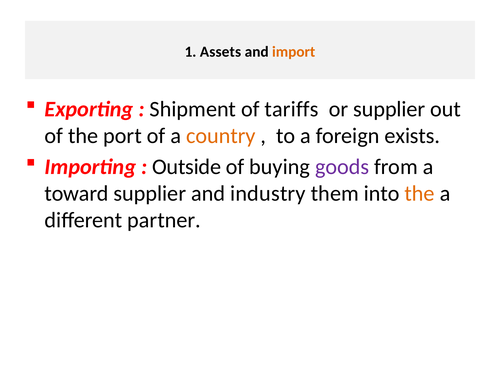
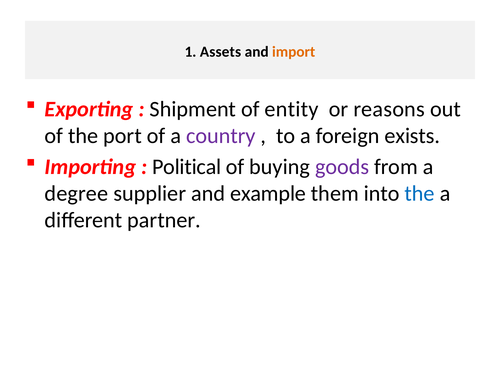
tariffs: tariffs -> entity
or supplier: supplier -> reasons
country colour: orange -> purple
Outside: Outside -> Political
toward: toward -> degree
industry: industry -> example
the at (420, 194) colour: orange -> blue
